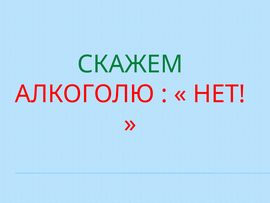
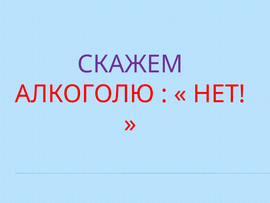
СКАЖЕМ colour: green -> purple
